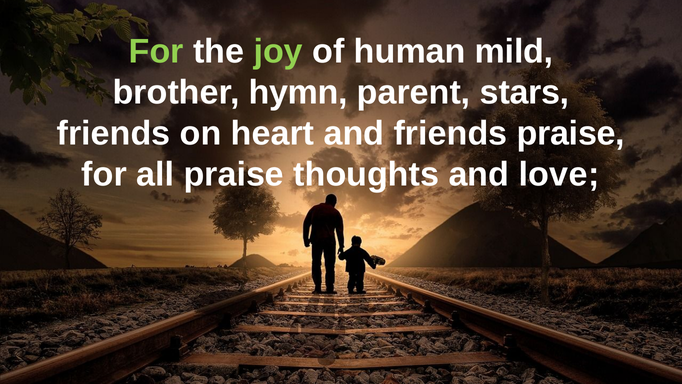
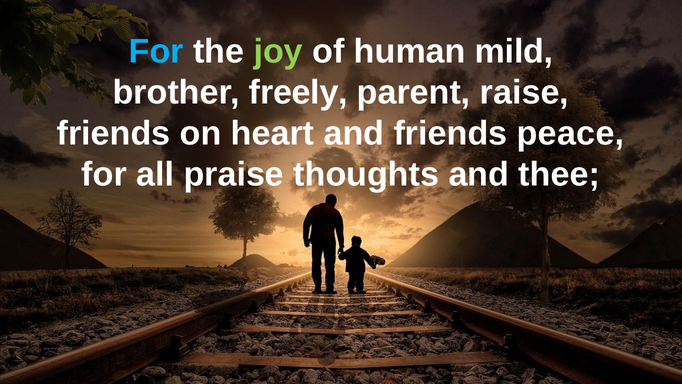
For at (156, 52) colour: light green -> light blue
hymn: hymn -> freely
stars: stars -> raise
friends praise: praise -> peace
love: love -> thee
